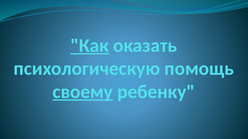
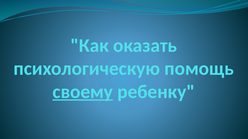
Как underline: present -> none
